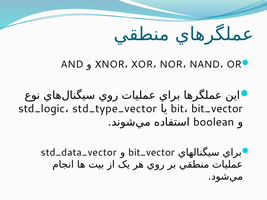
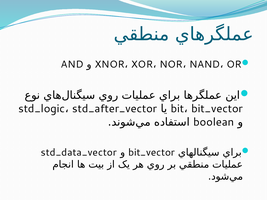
std_type_vector: std_type_vector -> std_after_vector
